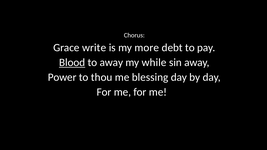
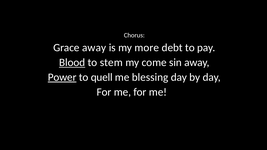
Grace write: write -> away
to away: away -> stem
while: while -> come
Power underline: none -> present
thou: thou -> quell
